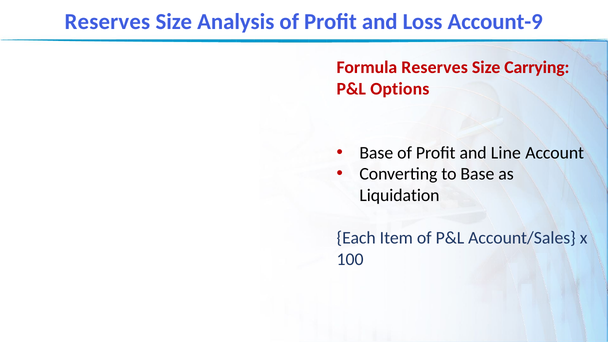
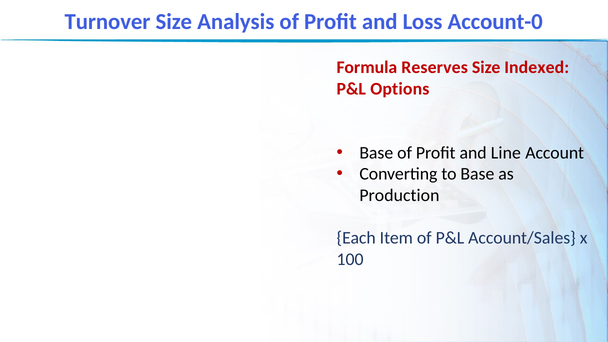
Reserves at (107, 22): Reserves -> Turnover
Account-9: Account-9 -> Account-0
Carrying: Carrying -> Indexed
Liquidation: Liquidation -> Production
